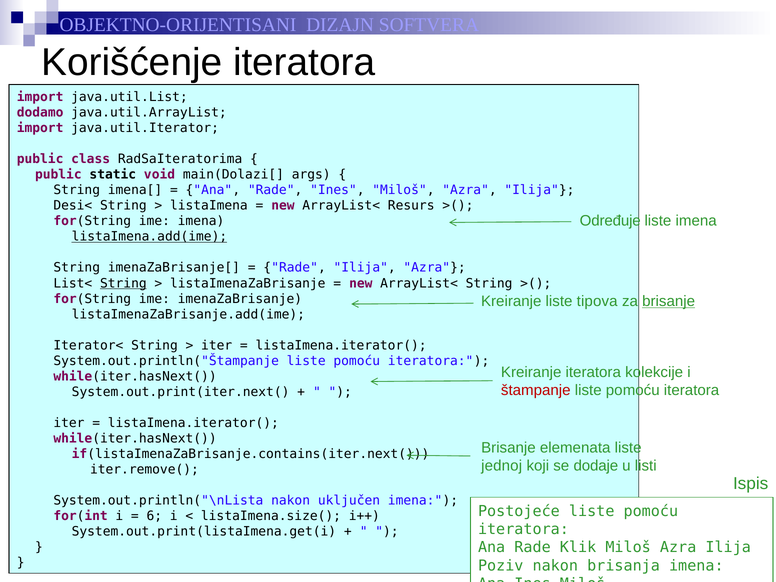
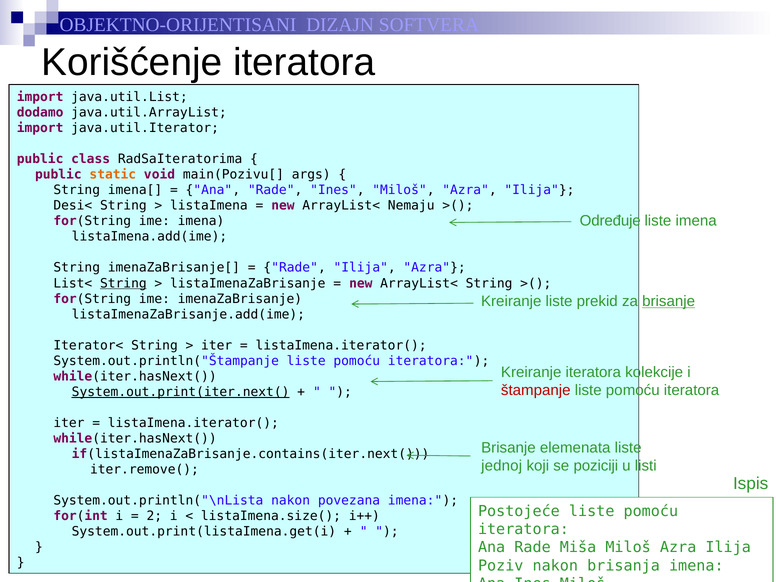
static colour: black -> orange
main(Dolazi[: main(Dolazi[ -> main(Pozivu[
Resurs: Resurs -> Nemaju
listaImena.add(ime underline: present -> none
tipova: tipova -> prekid
System.out.print(iter.next( underline: none -> present
dodaje: dodaje -> poziciji
uključen: uključen -> povezana
6: 6 -> 2
Klik: Klik -> Miša
